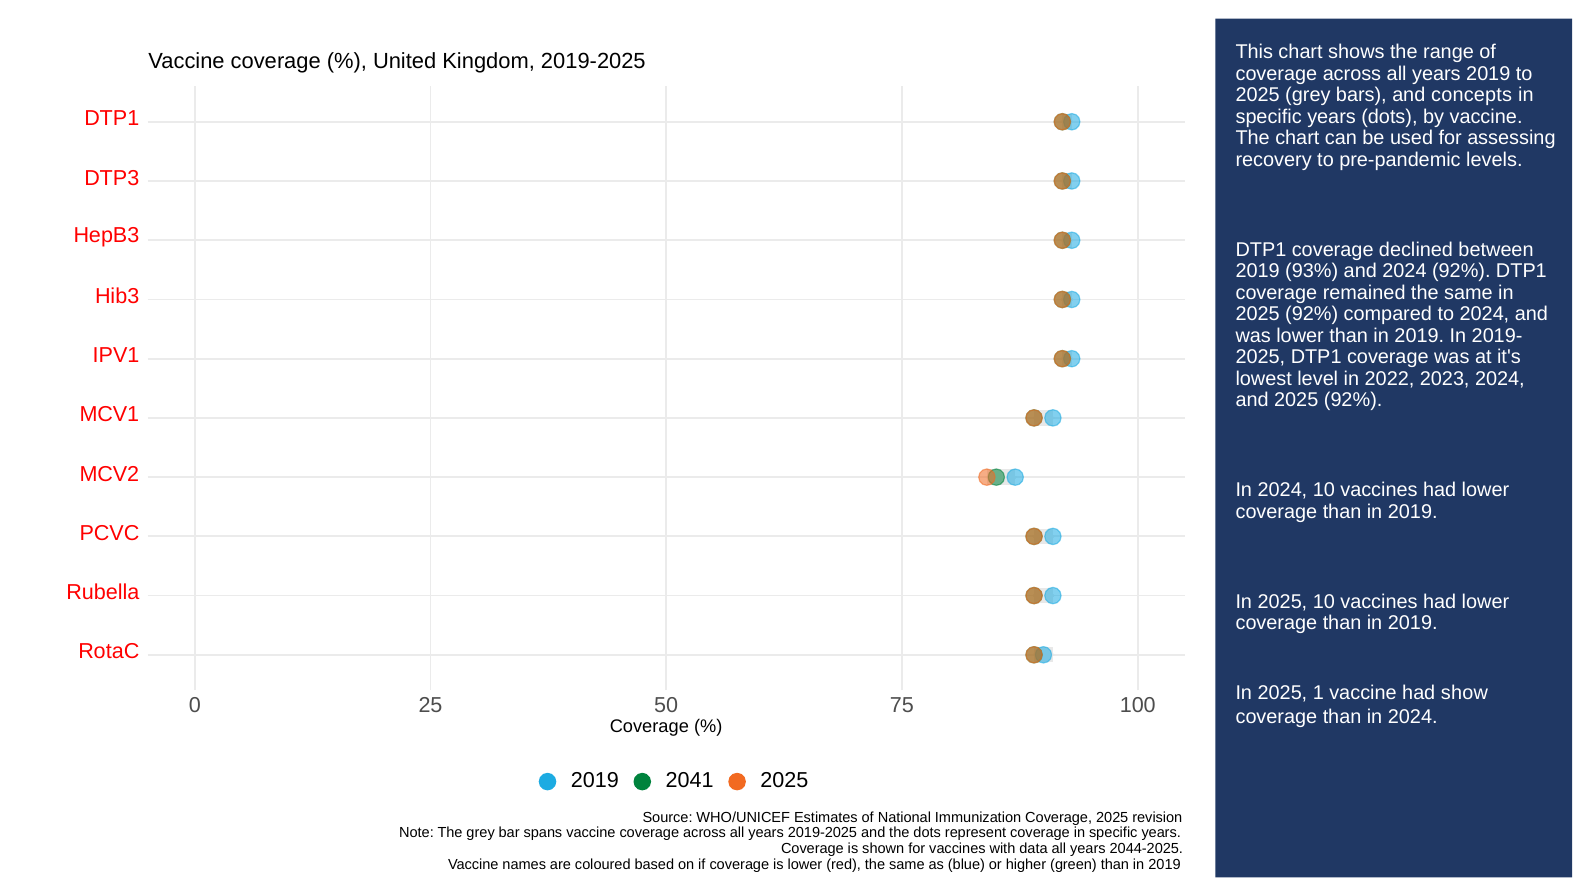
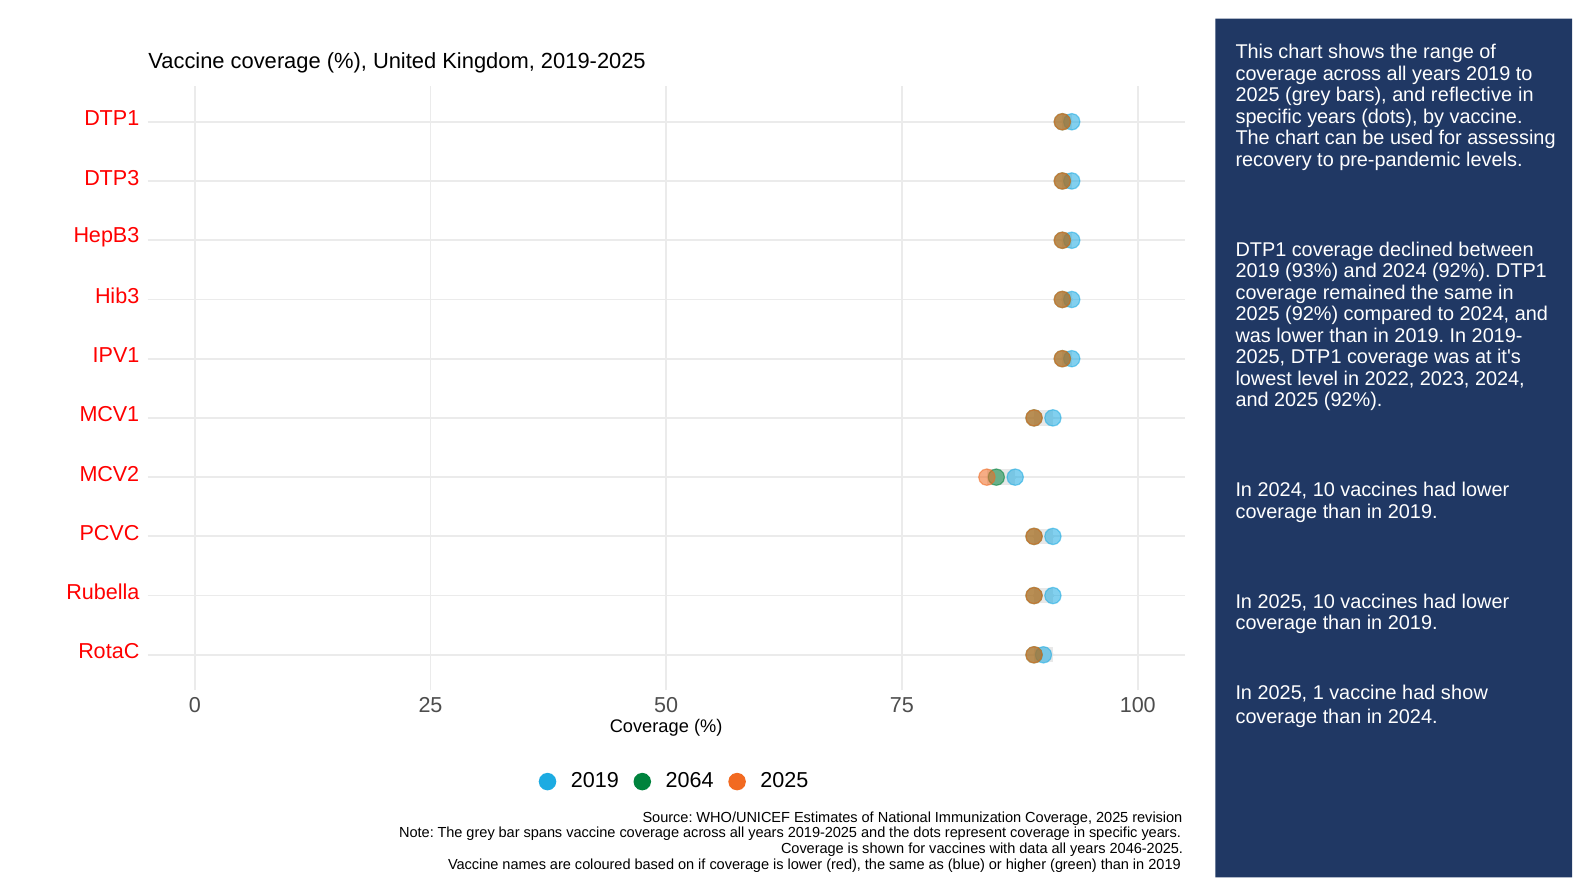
concepts: concepts -> reflective
2041: 2041 -> 2064
2044-2025: 2044-2025 -> 2046-2025
